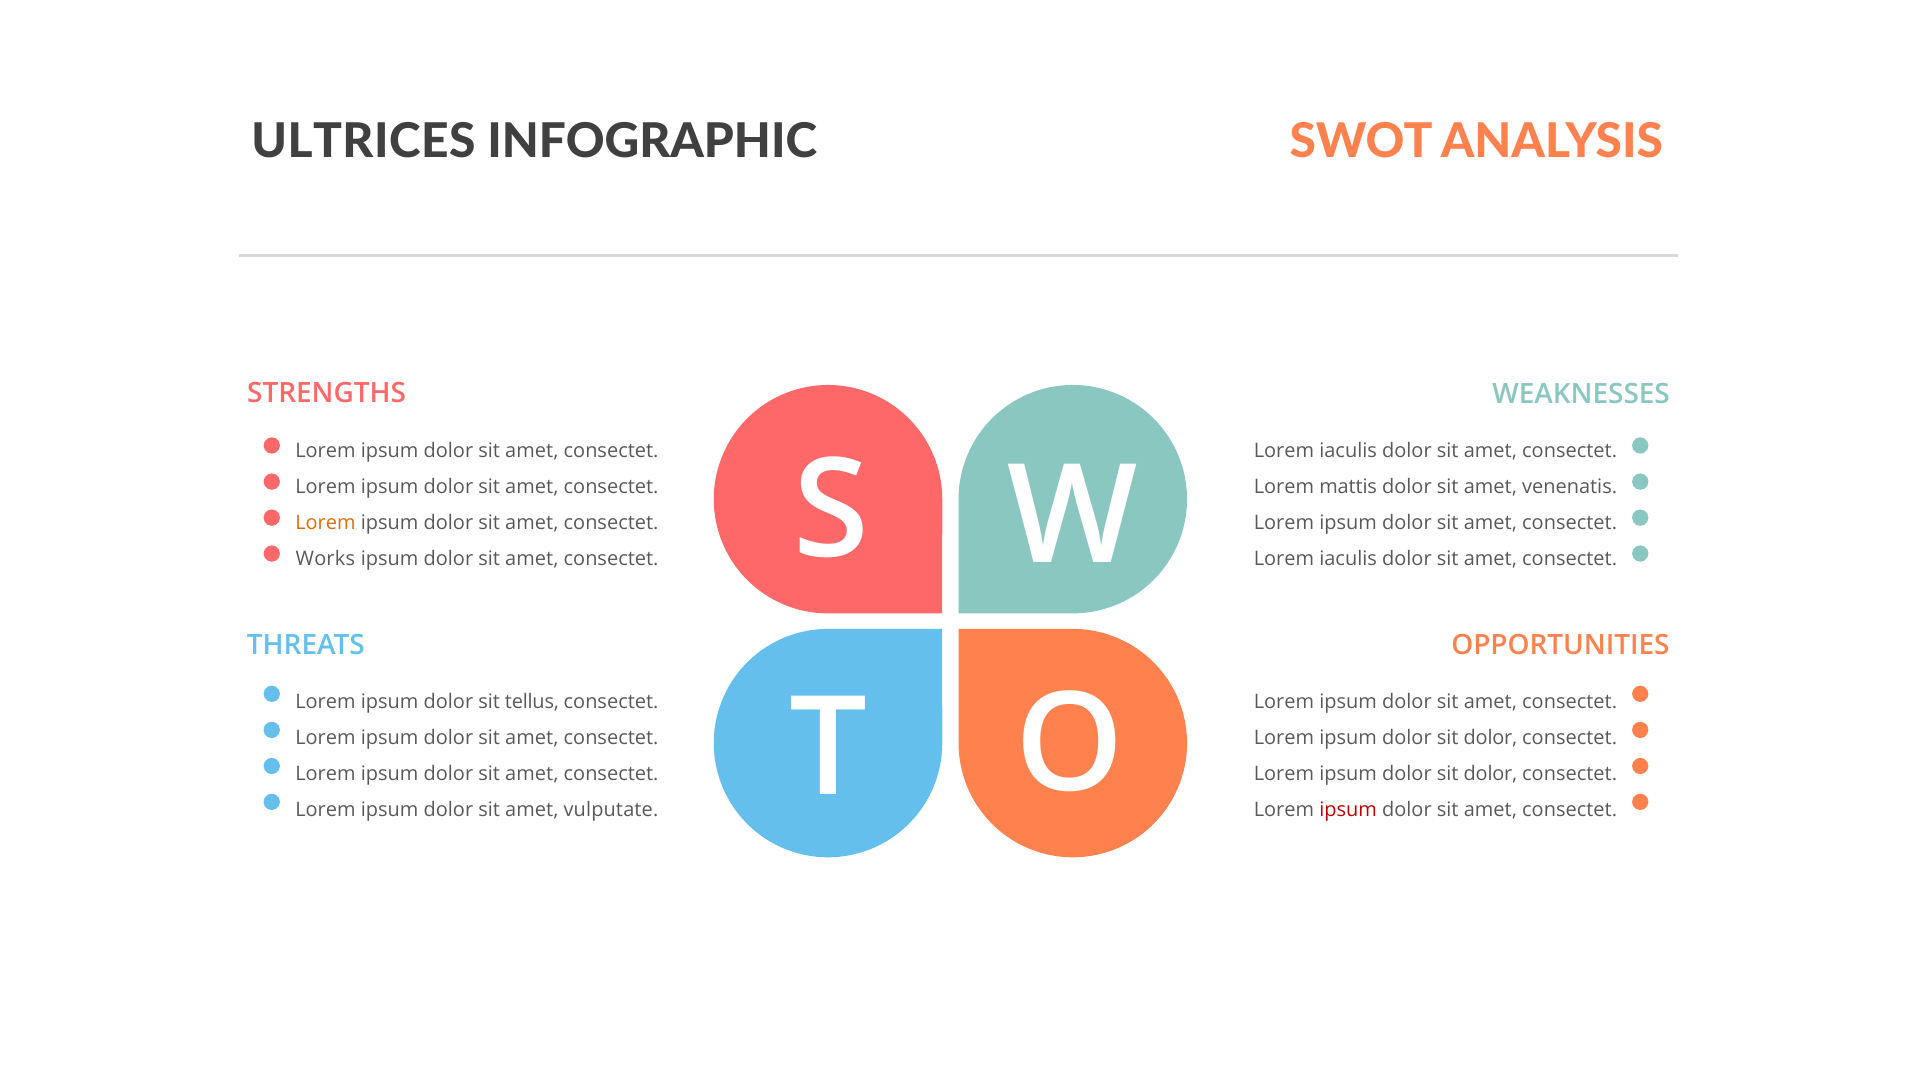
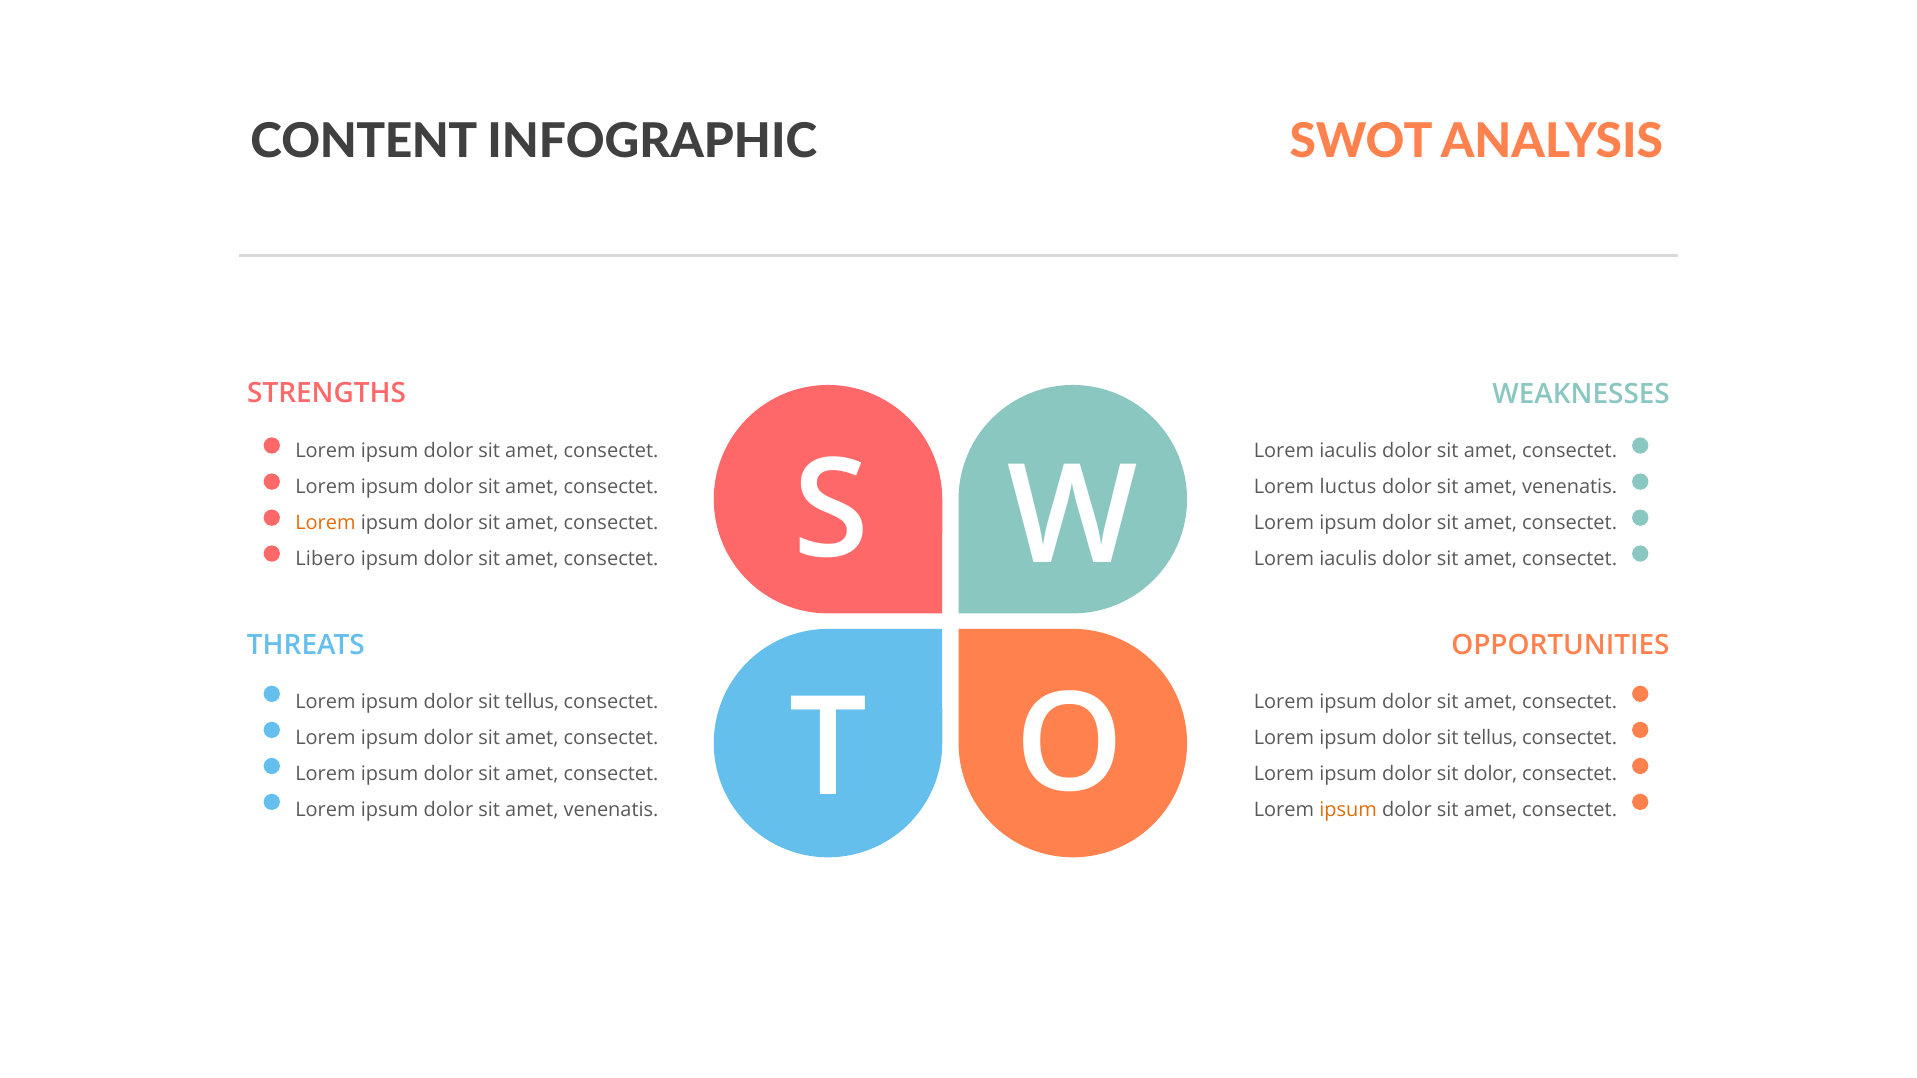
ULTRICES: ULTRICES -> CONTENT
mattis: mattis -> luctus
Works: Works -> Libero
dolor at (1490, 738): dolor -> tellus
vulputate at (611, 810): vulputate -> venenatis
ipsum at (1348, 810) colour: red -> orange
